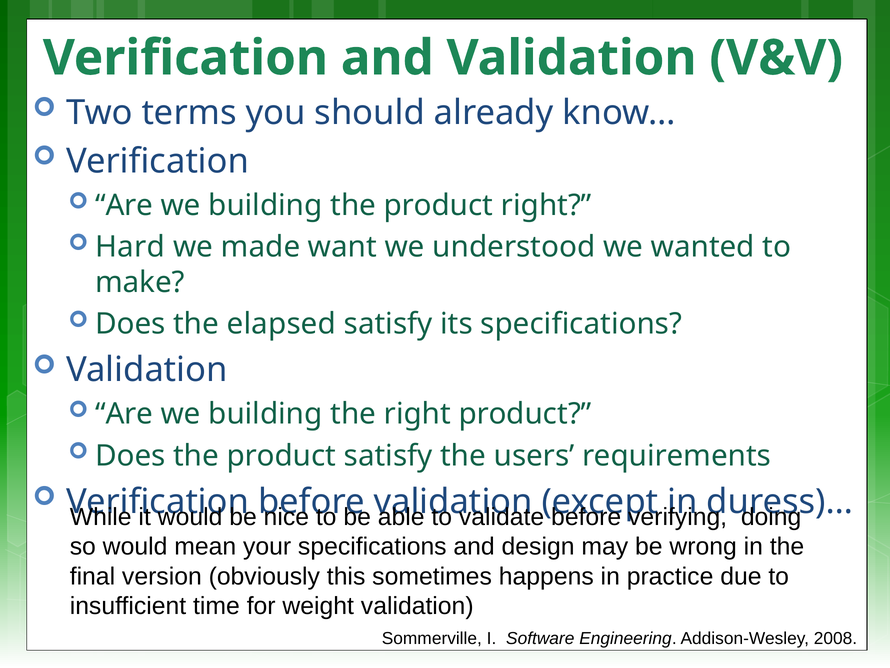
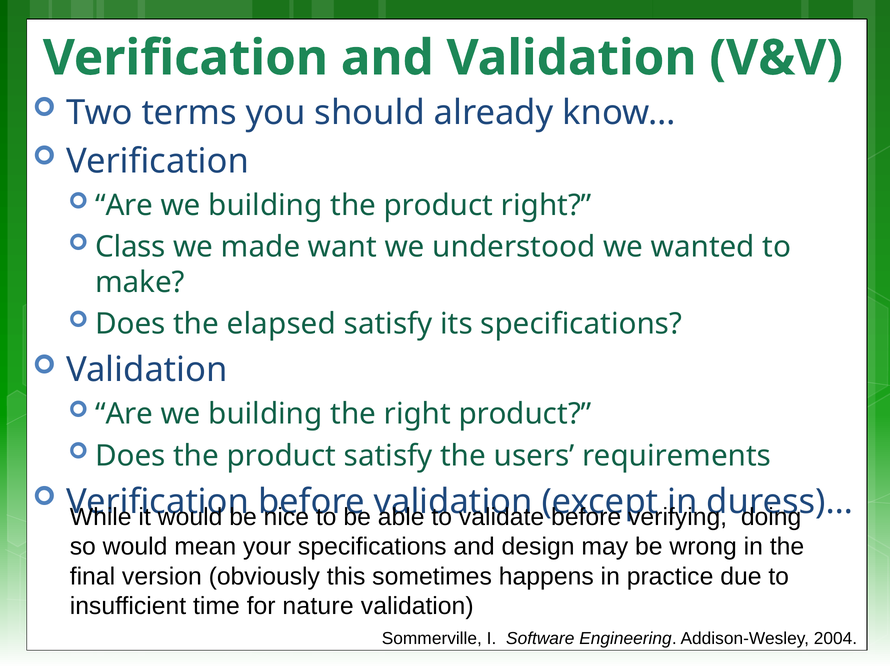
Hard: Hard -> Class
weight: weight -> nature
2008: 2008 -> 2004
